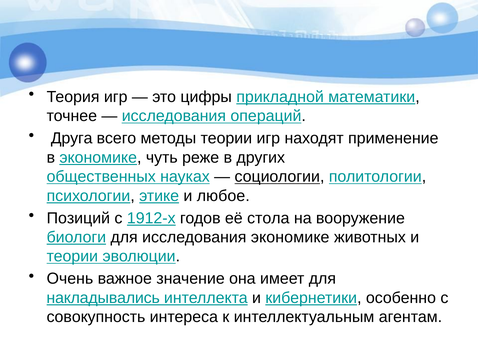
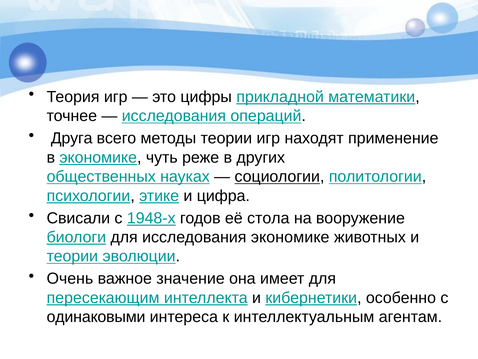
любое: любое -> цифра
Позиций: Позиций -> Свисали
1912-х: 1912-х -> 1948-х
накладывались: накладывались -> пересекающим
совокупность: совокупность -> одинаковыми
